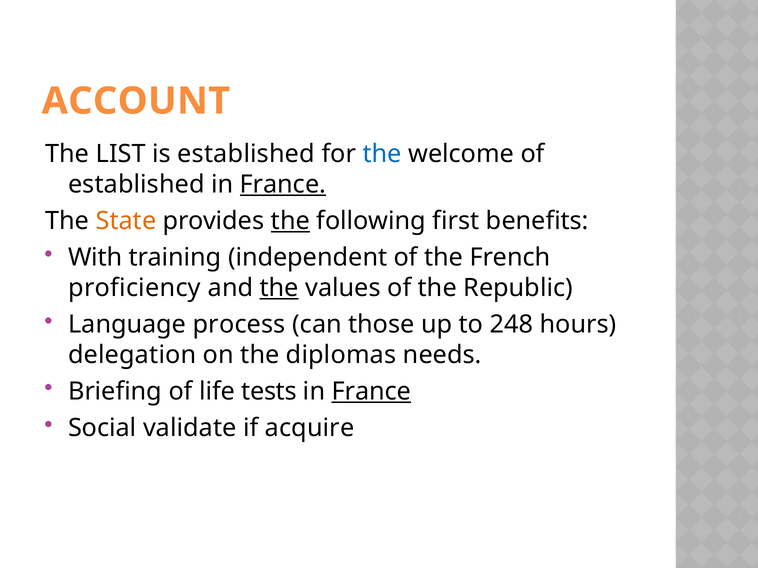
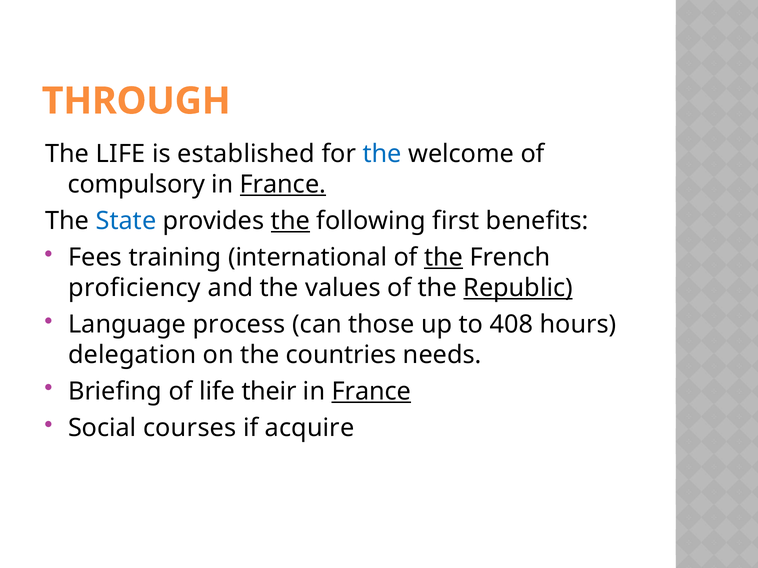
ACCOUNT: ACCOUNT -> THROUGH
The LIST: LIST -> LIFE
established at (136, 184): established -> compulsory
State colour: orange -> blue
With: With -> Fees
independent: independent -> international
the at (444, 258) underline: none -> present
the at (279, 288) underline: present -> none
Republic underline: none -> present
248: 248 -> 408
diplomas: diplomas -> countries
tests: tests -> their
validate: validate -> courses
